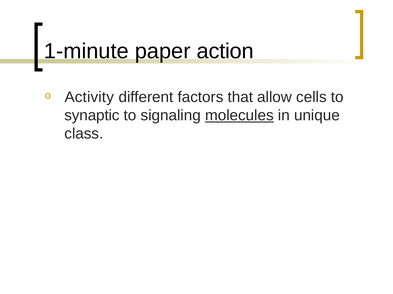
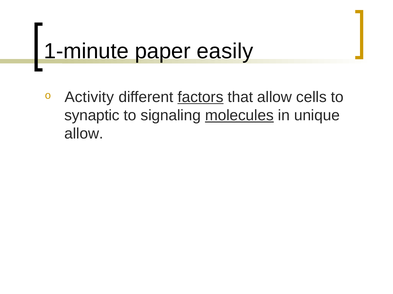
action: action -> easily
factors underline: none -> present
class at (84, 134): class -> allow
